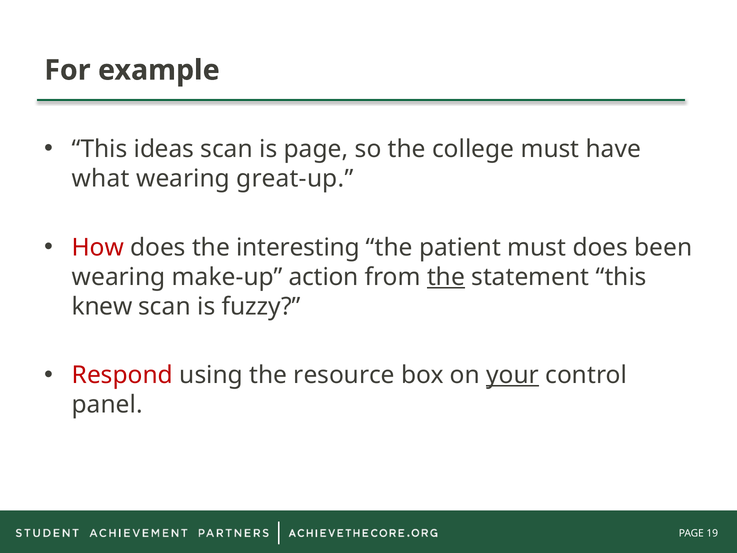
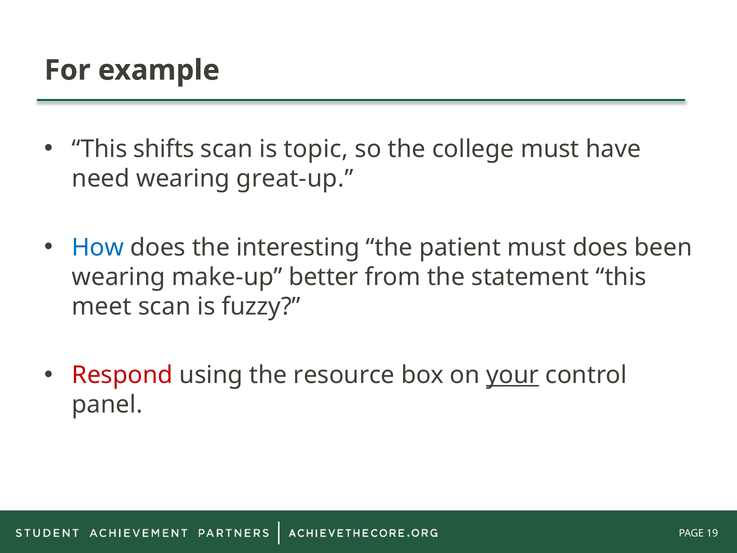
ideas: ideas -> shifts
is page: page -> topic
what: what -> need
How colour: red -> blue
action: action -> better
the at (446, 277) underline: present -> none
knew: knew -> meet
